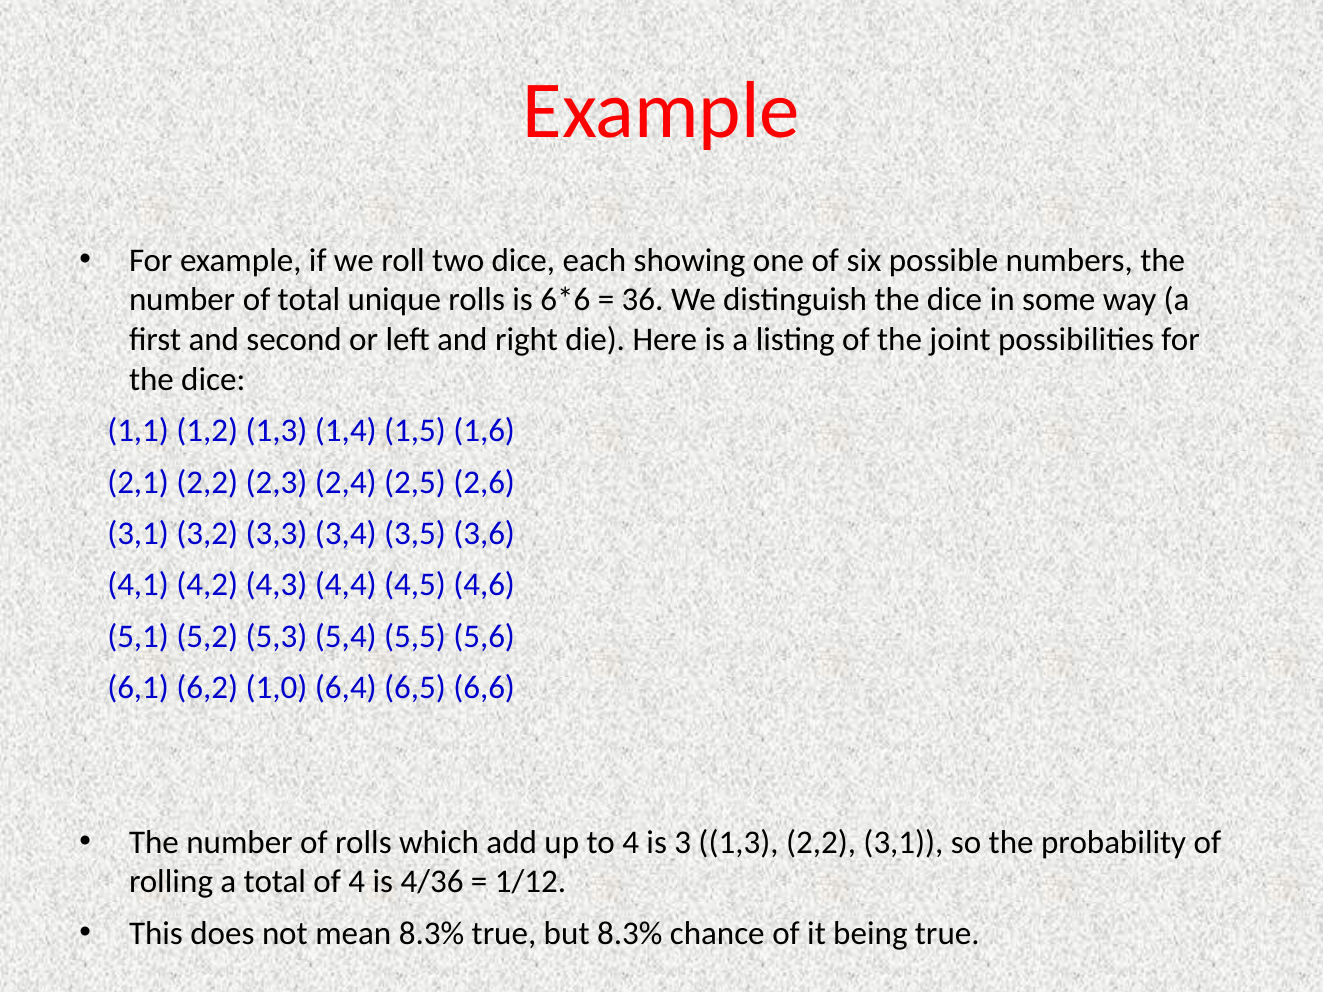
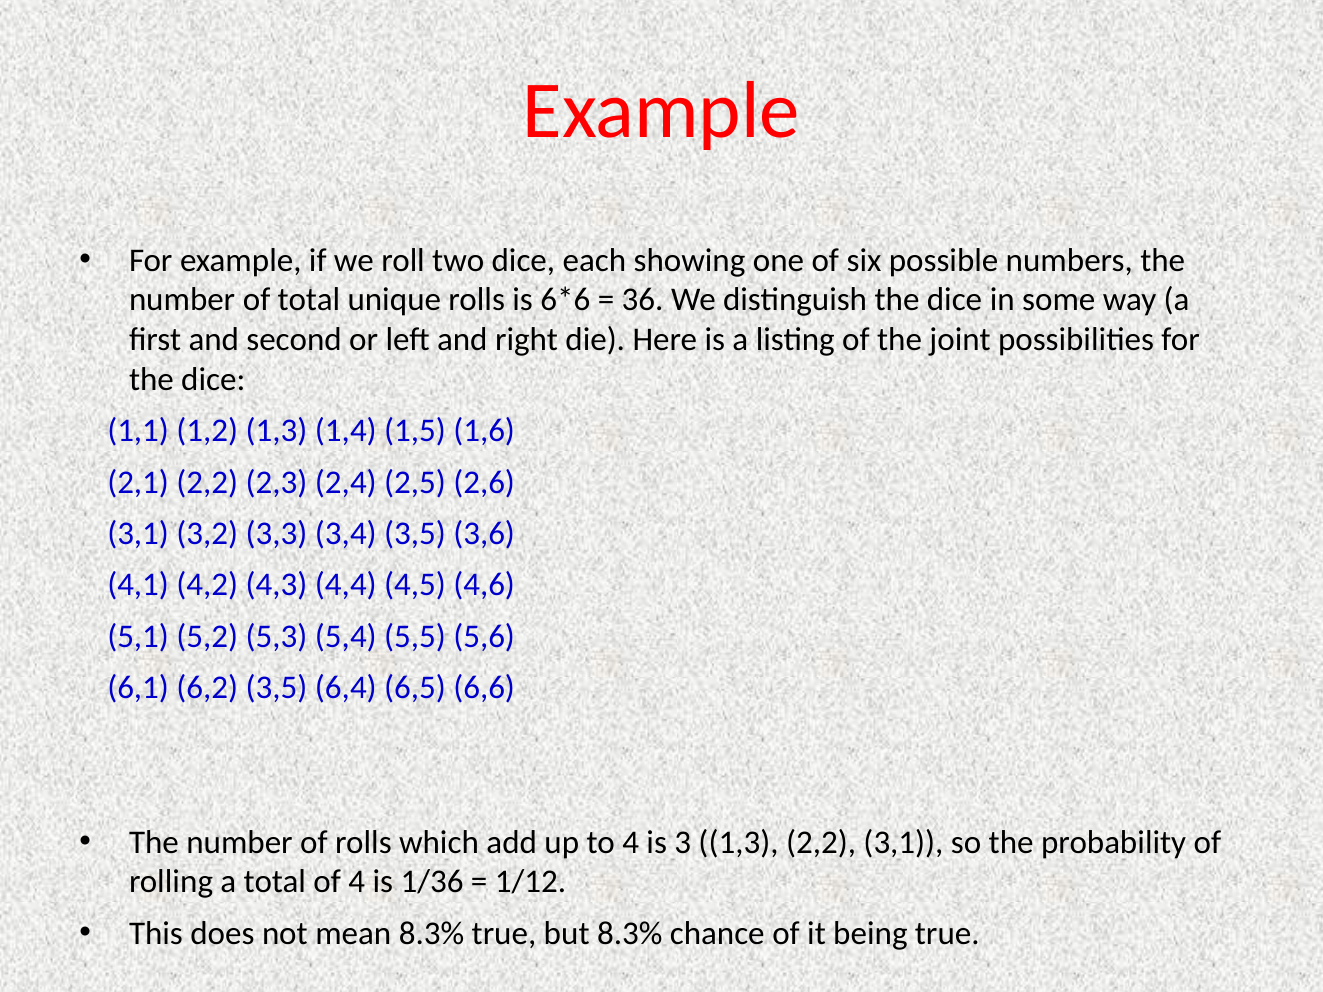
6,2 1,0: 1,0 -> 3,5
4/36: 4/36 -> 1/36
